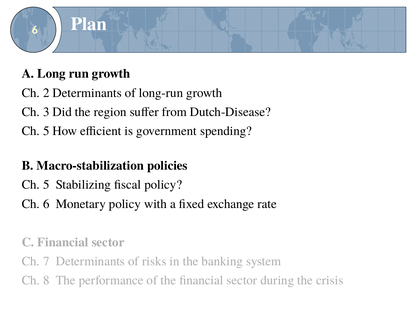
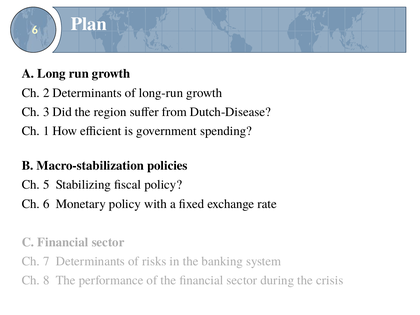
5 at (46, 131): 5 -> 1
